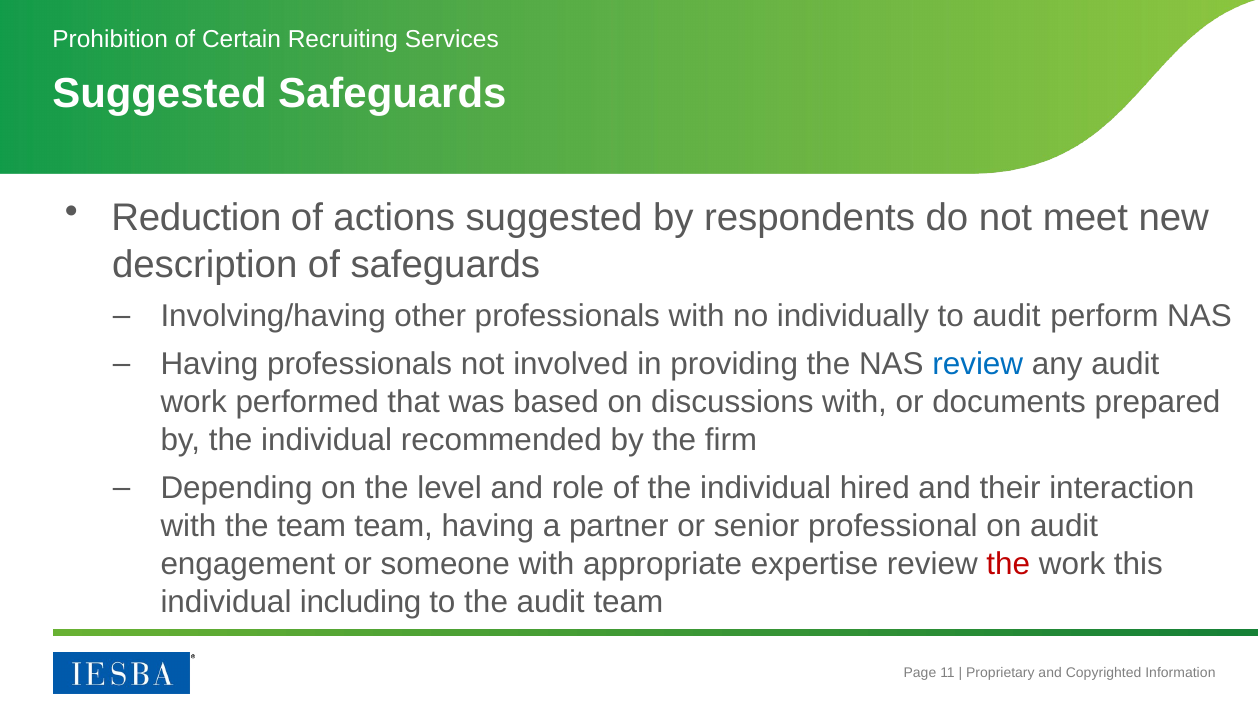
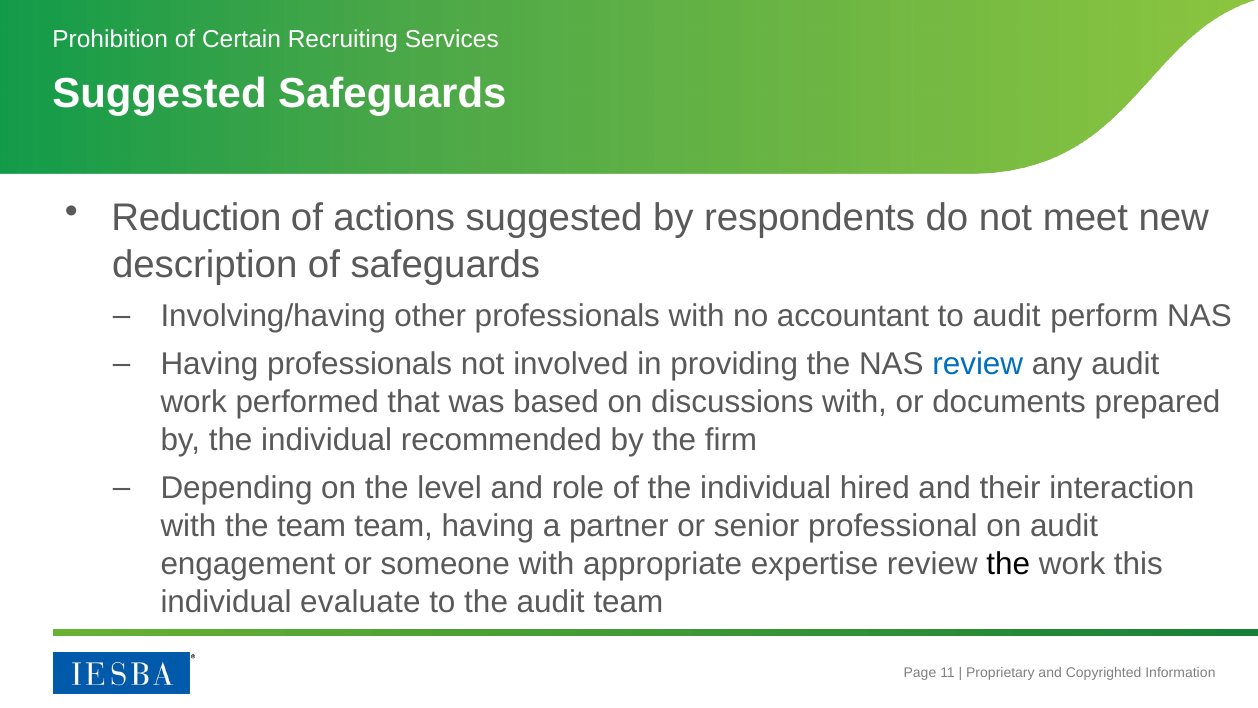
individually: individually -> accountant
the at (1008, 564) colour: red -> black
including: including -> evaluate
